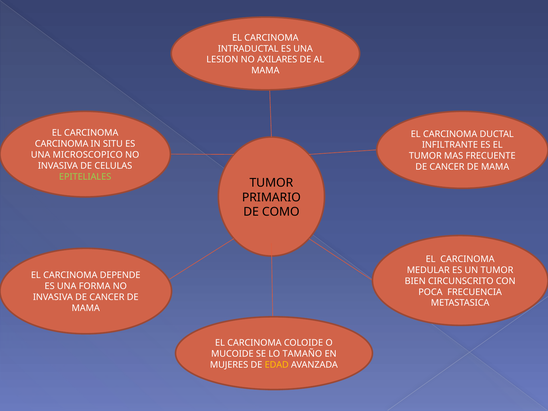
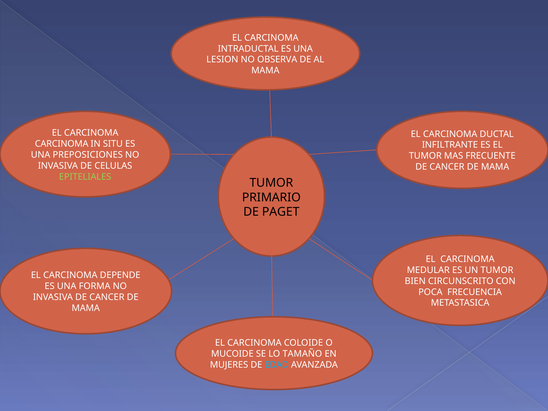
AXILARES: AXILARES -> OBSERVA
MICROSCOPICO: MICROSCOPICO -> PREPOSICIONES
COMO: COMO -> PAGET
EDAD colour: yellow -> light blue
